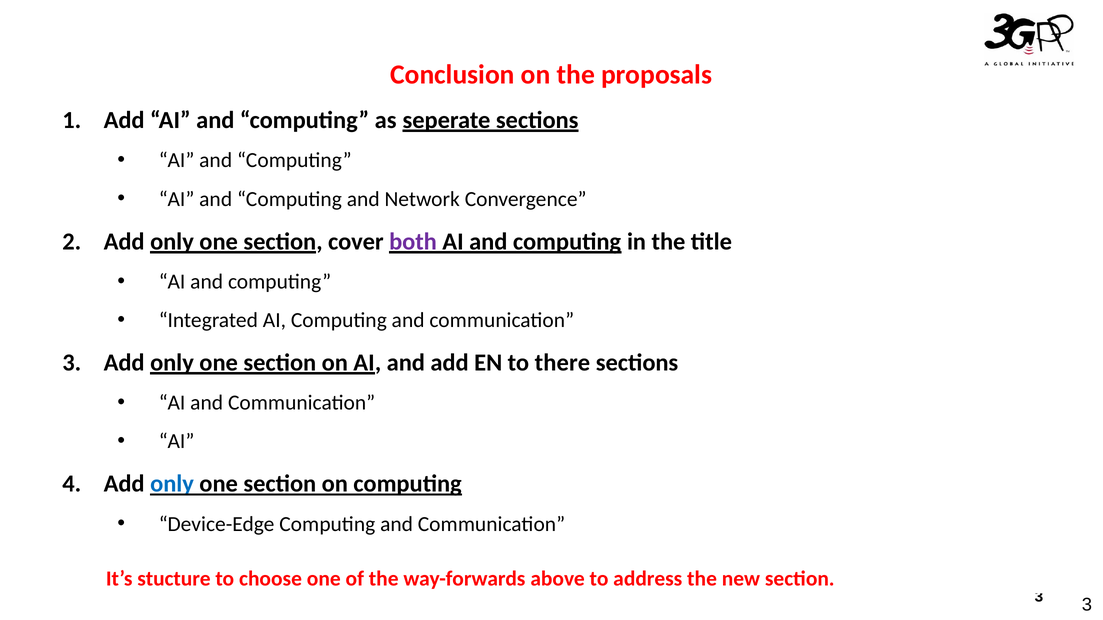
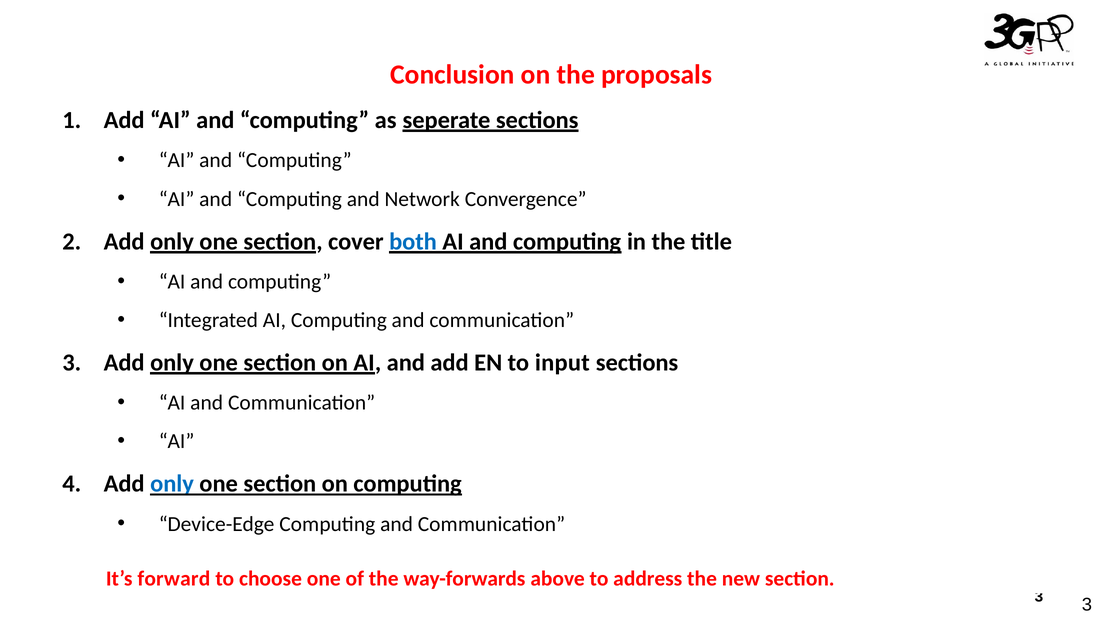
both colour: purple -> blue
there: there -> input
stucture: stucture -> forward
